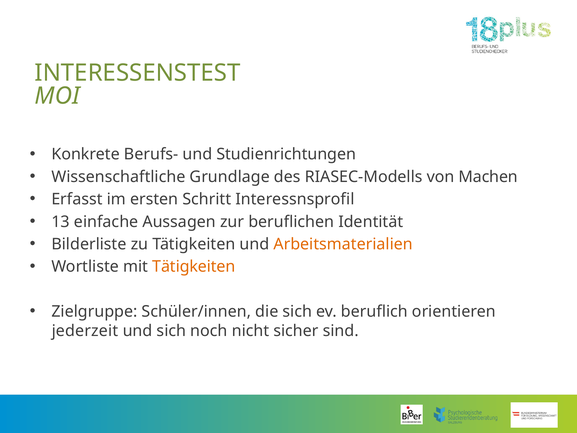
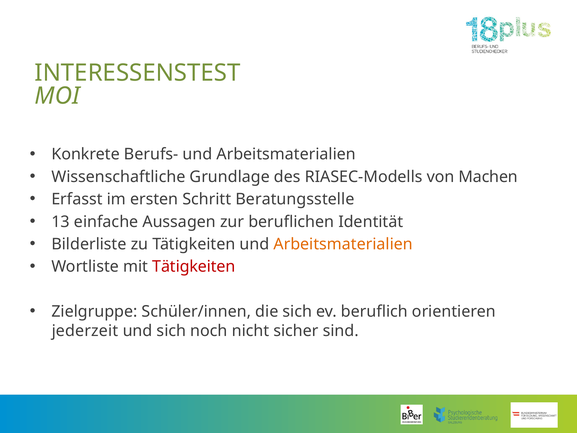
Berufs- und Studienrichtungen: Studienrichtungen -> Arbeitsmaterialien
Interessnsprofil: Interessnsprofil -> Beratungsstelle
Tätigkeiten at (194, 266) colour: orange -> red
